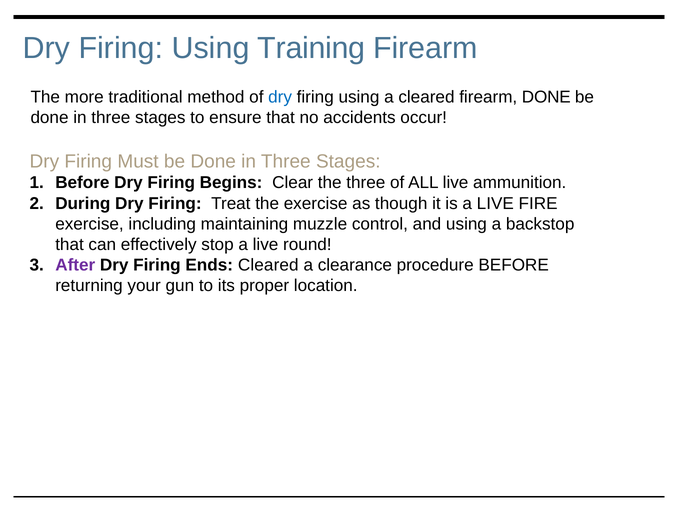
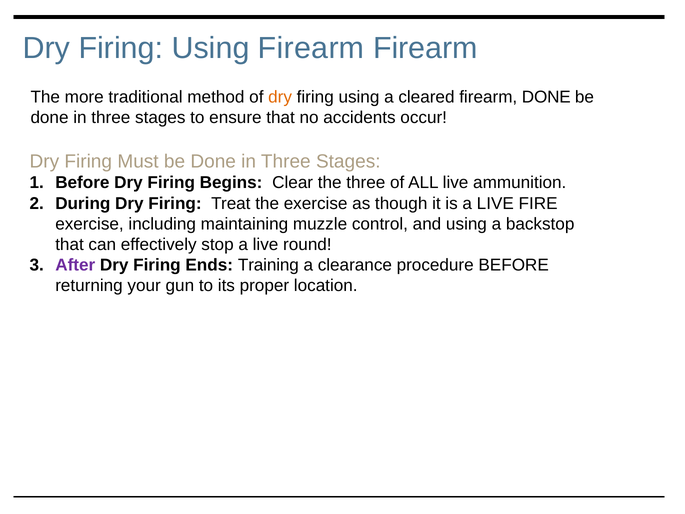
Using Training: Training -> Firearm
dry at (280, 97) colour: blue -> orange
Ends Cleared: Cleared -> Training
